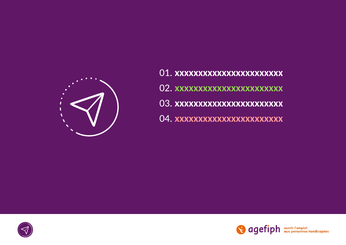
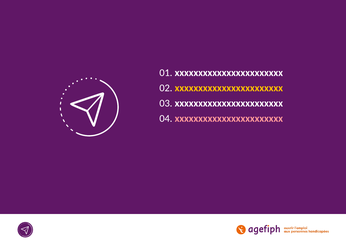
xxxxxxxxxxxxxxxxxxxxxxx at (229, 88) colour: light green -> yellow
